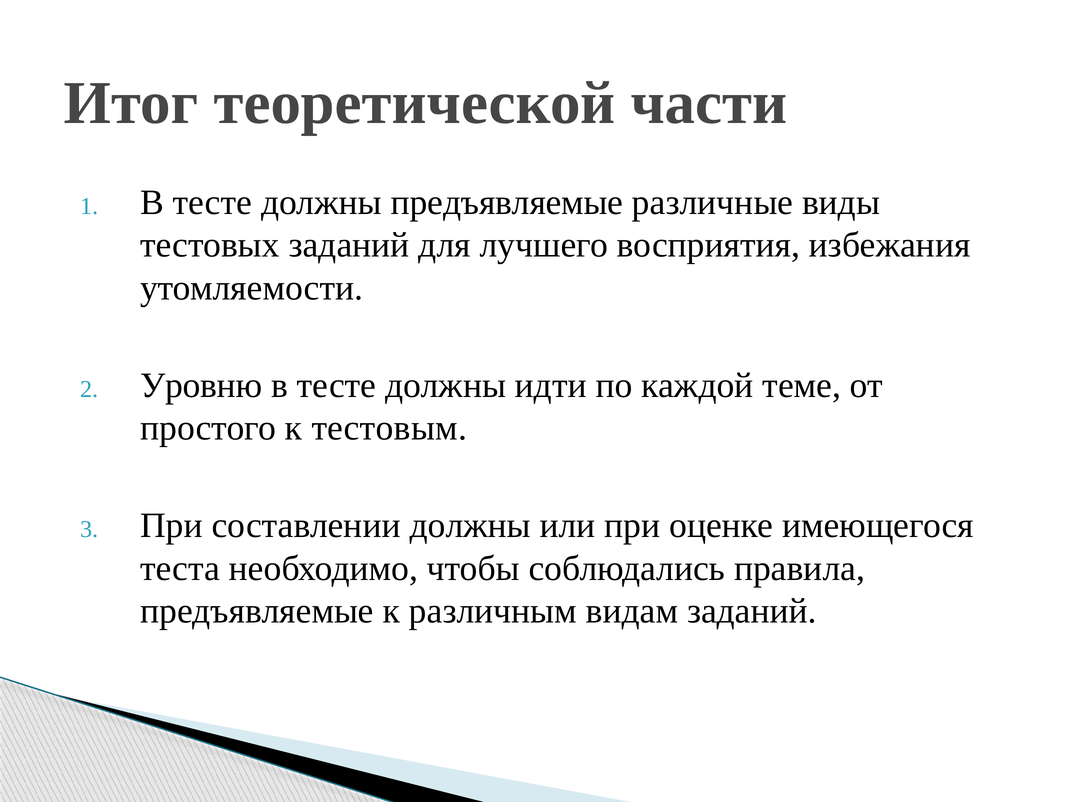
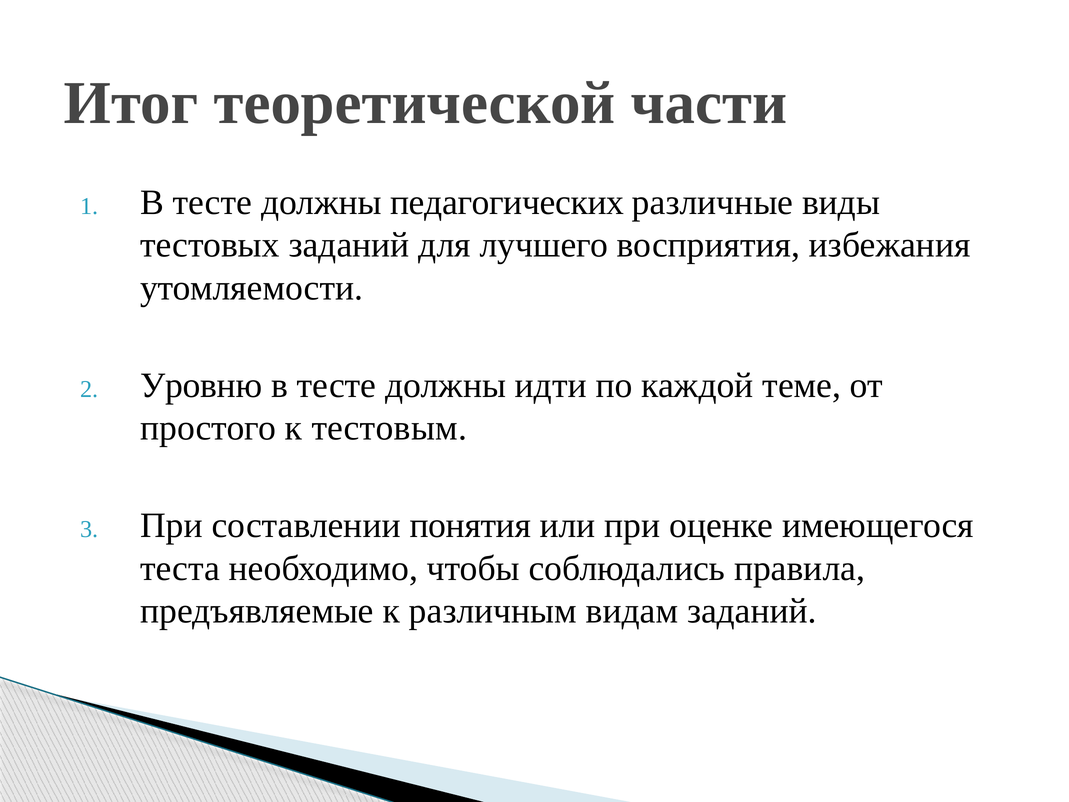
должны предъявляемые: предъявляемые -> педагогических
составлении должны: должны -> понятия
